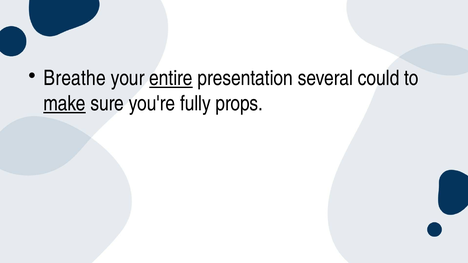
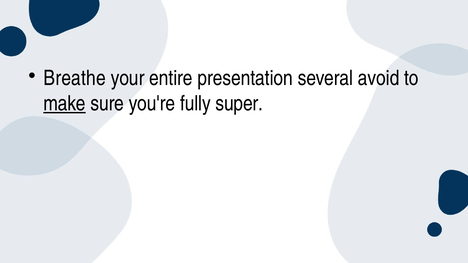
entire underline: present -> none
could: could -> avoid
props: props -> super
